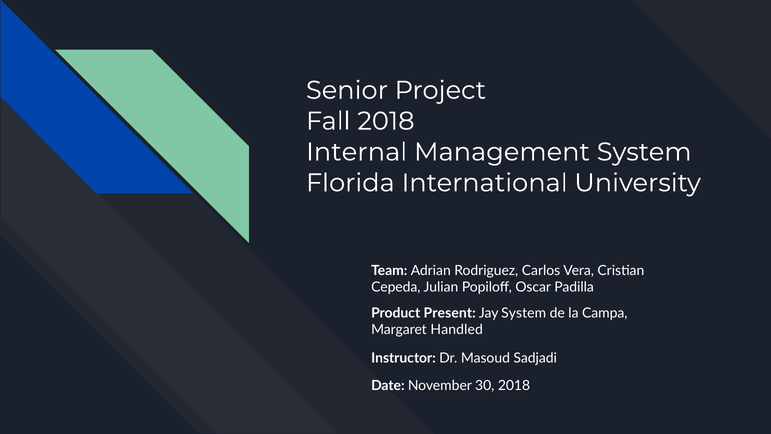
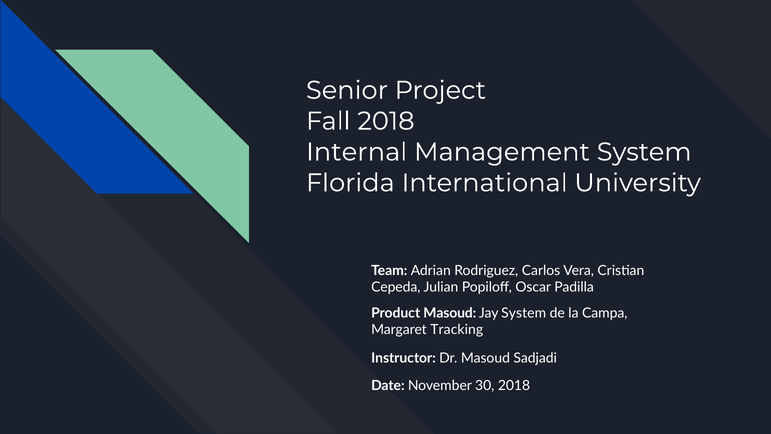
Product Present: Present -> Masoud
Handled: Handled -> Tracking
